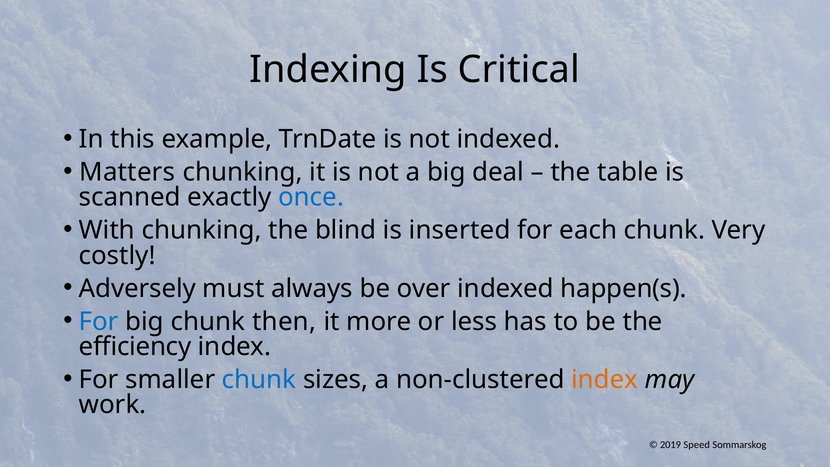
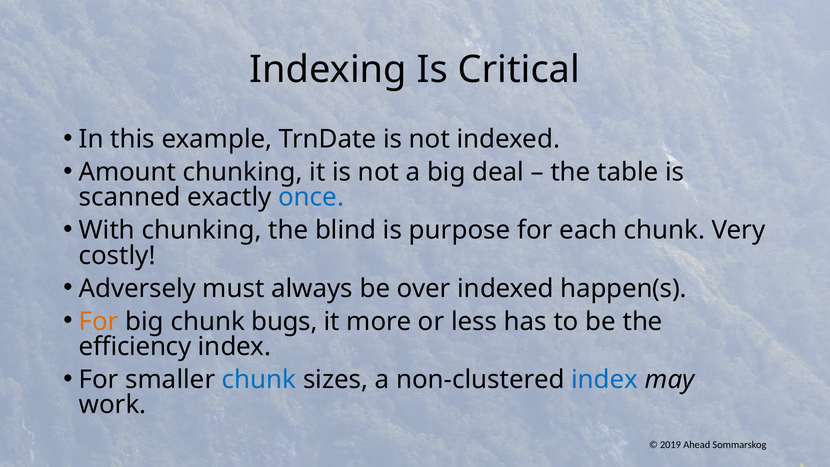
Matters: Matters -> Amount
inserted: inserted -> purpose
For at (99, 321) colour: blue -> orange
then: then -> bugs
index at (605, 380) colour: orange -> blue
Speed: Speed -> Ahead
